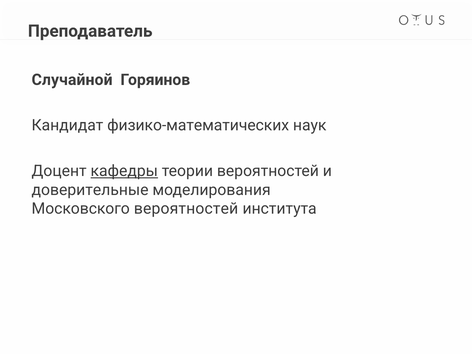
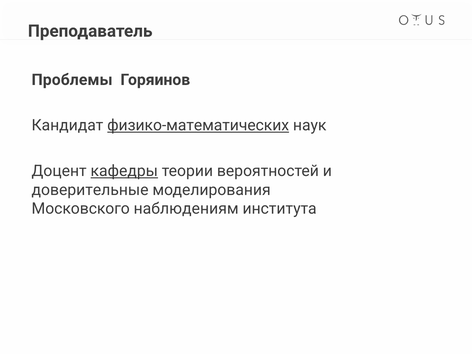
Случайной: Случайной -> Проблемы
физико-математических underline: none -> present
Московского вероятностей: вероятностей -> наблюдениям
